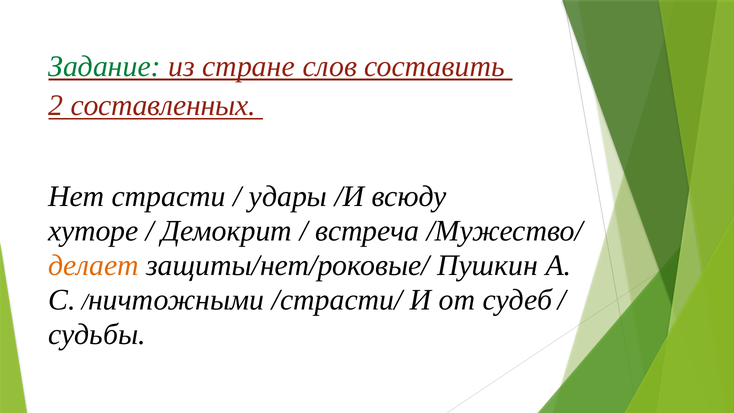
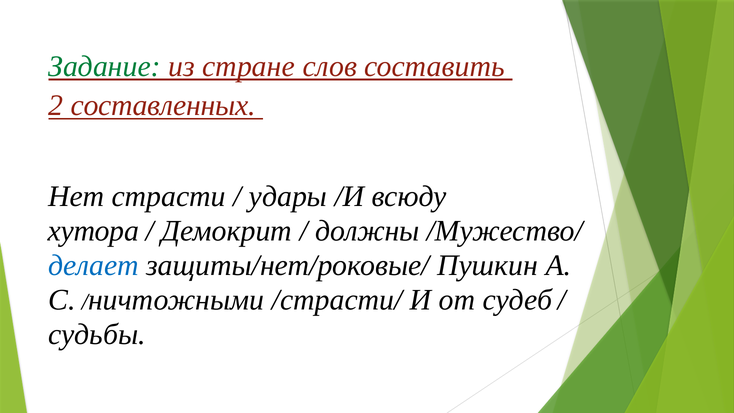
хуторе: хуторе -> хутора
встреча: встреча -> должны
делает colour: orange -> blue
